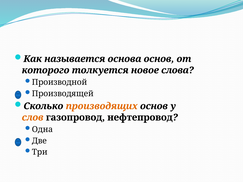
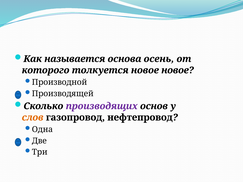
основа основ: основ -> осень
новое слова: слова -> новое
производящих colour: orange -> purple
